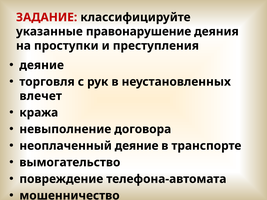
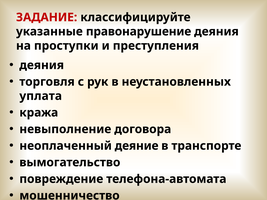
деяние at (42, 65): деяние -> деяния
влечет: влечет -> уплата
